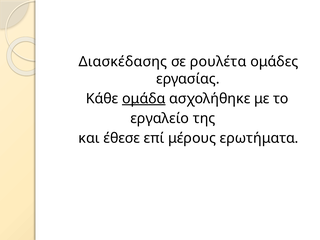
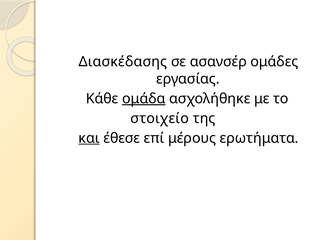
ρουλέτα: ρουλέτα -> ασανσέρ
εργαλείο: εργαλείο -> στοιχείο
και underline: none -> present
